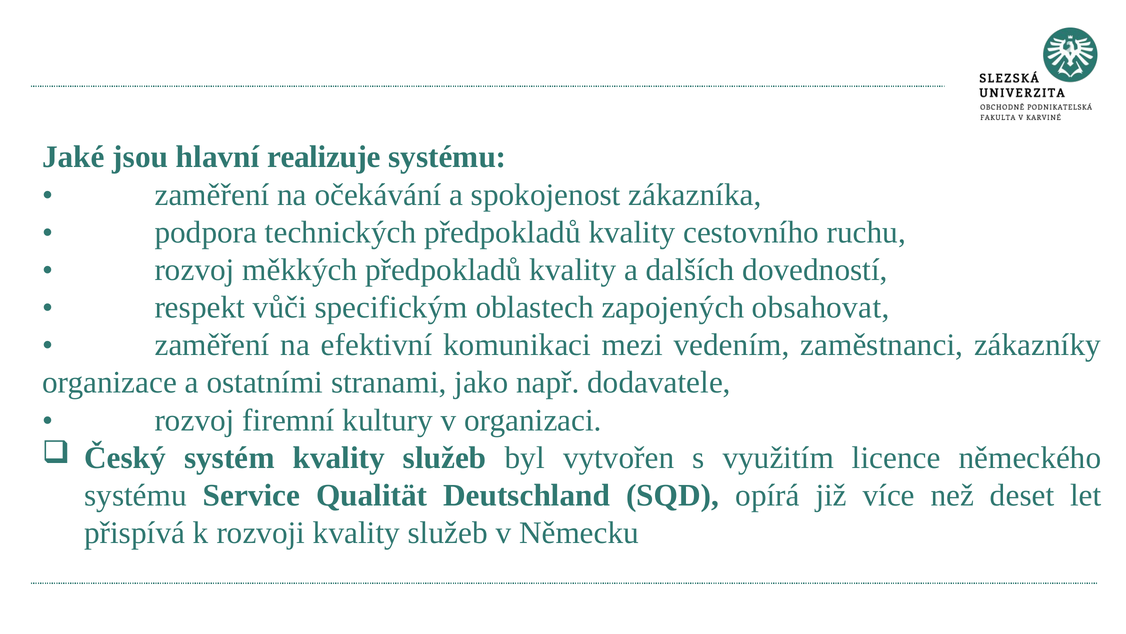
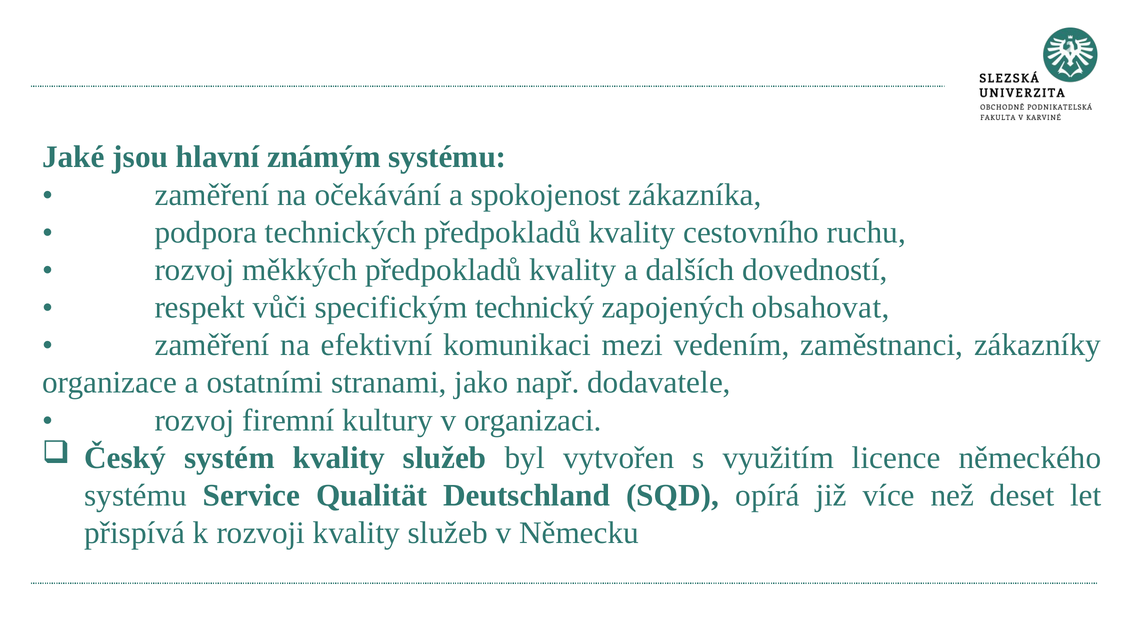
realizuje: realizuje -> známým
oblastech: oblastech -> technický
